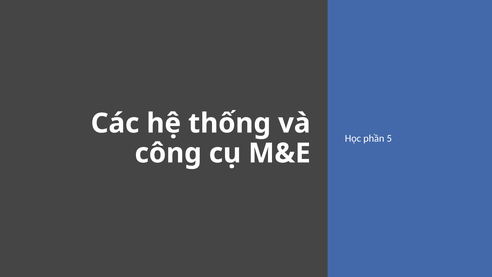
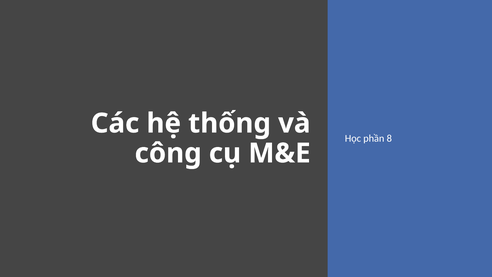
5: 5 -> 8
